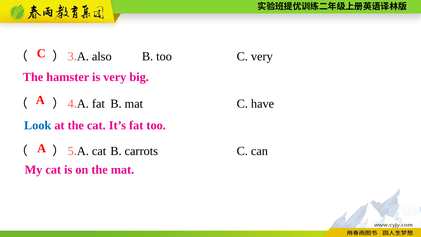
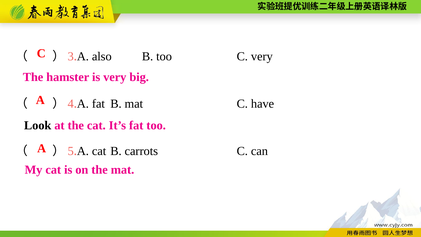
Look colour: blue -> black
